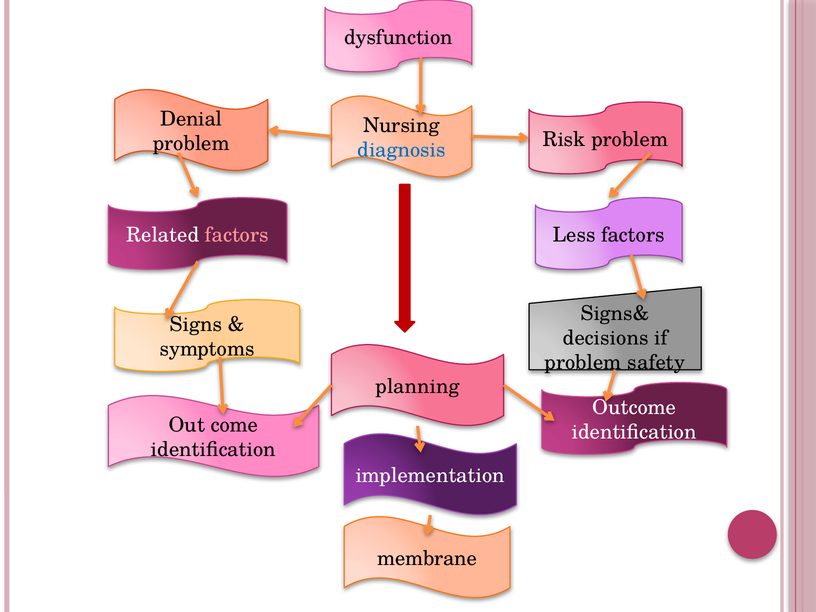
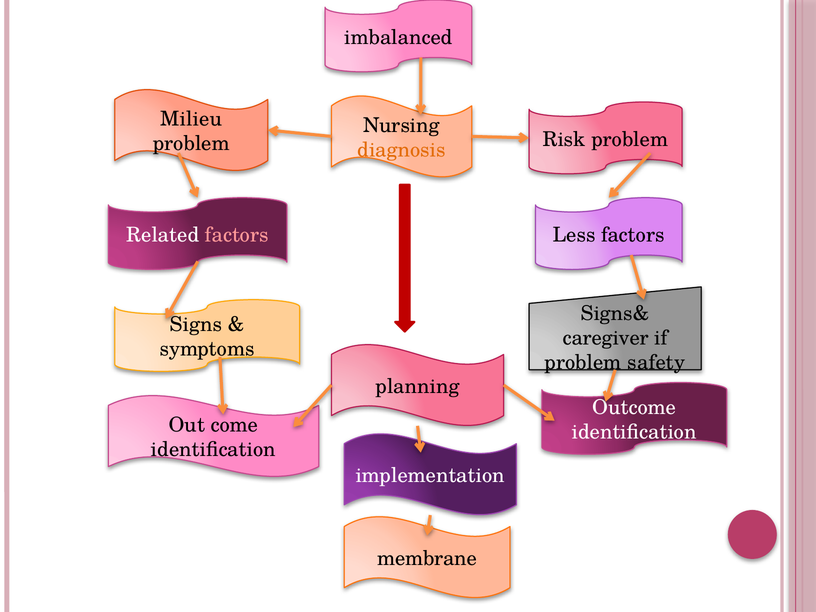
dysfunction: dysfunction -> imbalanced
Denial: Denial -> Milieu
diagnosis colour: blue -> orange
decisions: decisions -> caregiver
